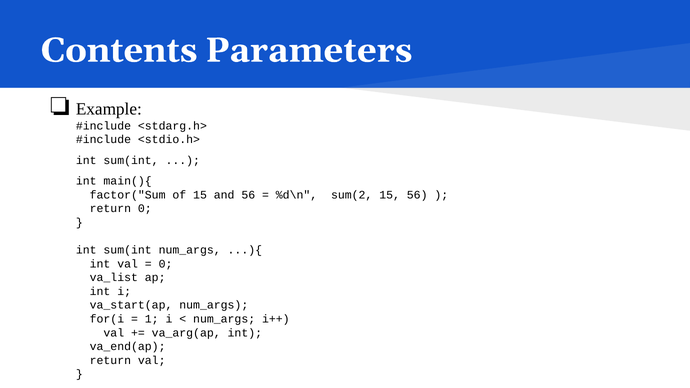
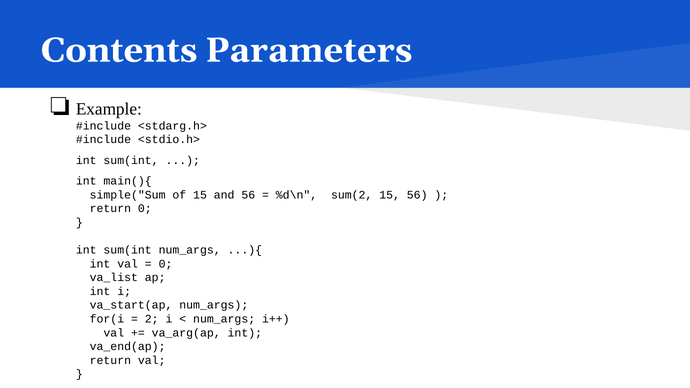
factor("Sum: factor("Sum -> simple("Sum
1: 1 -> 2
